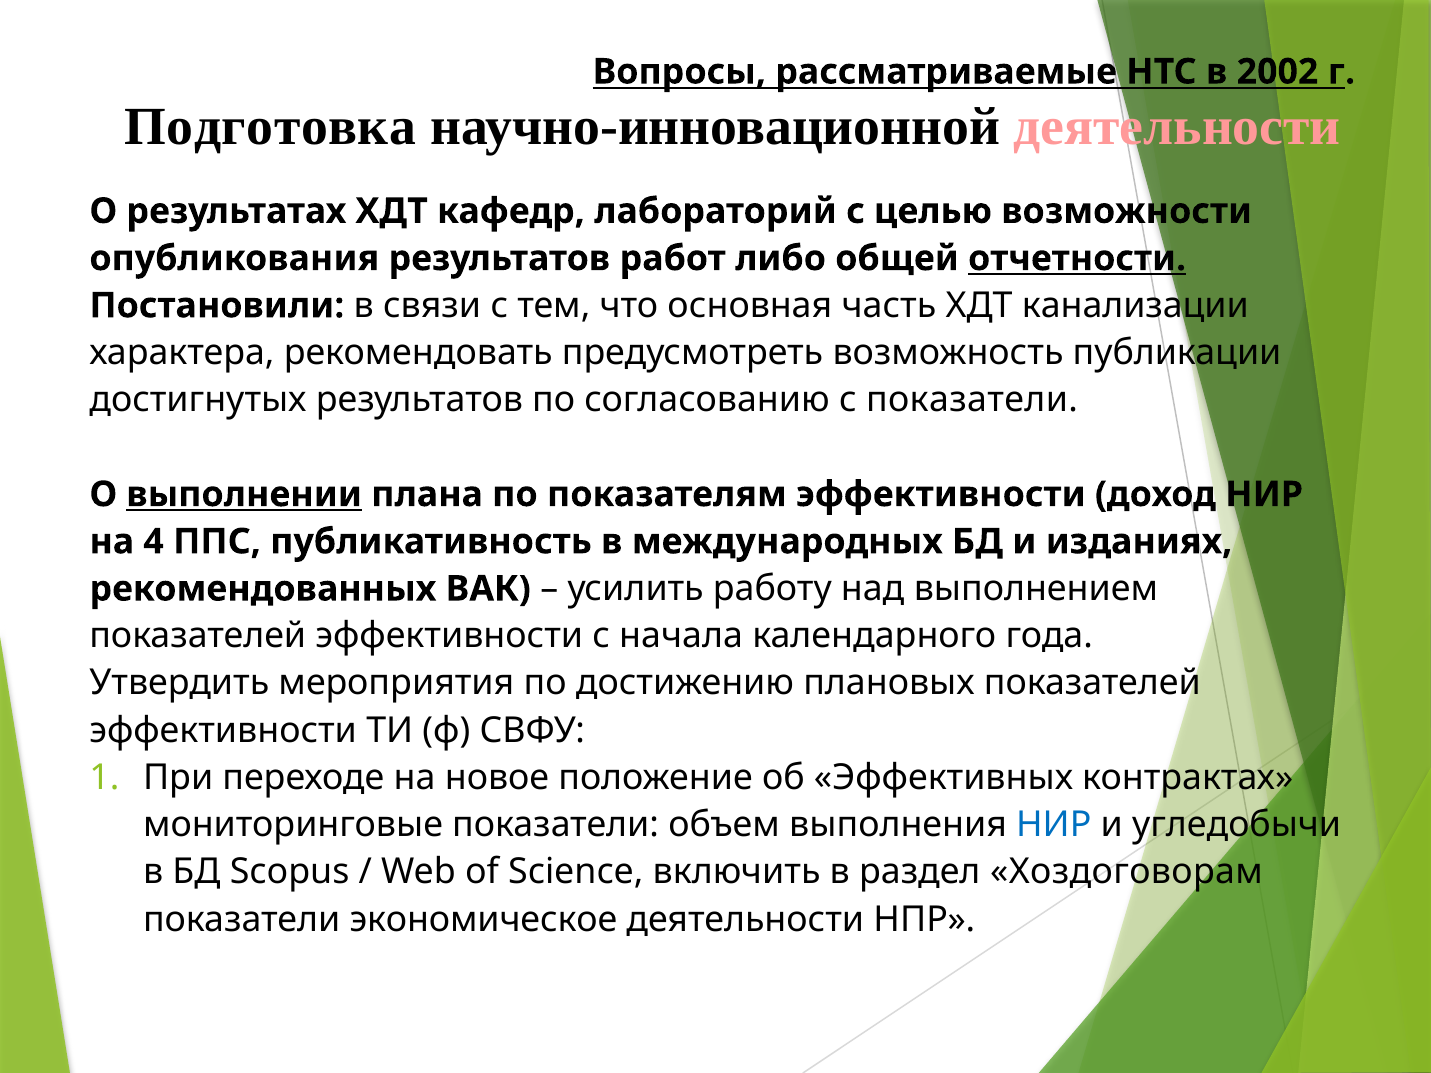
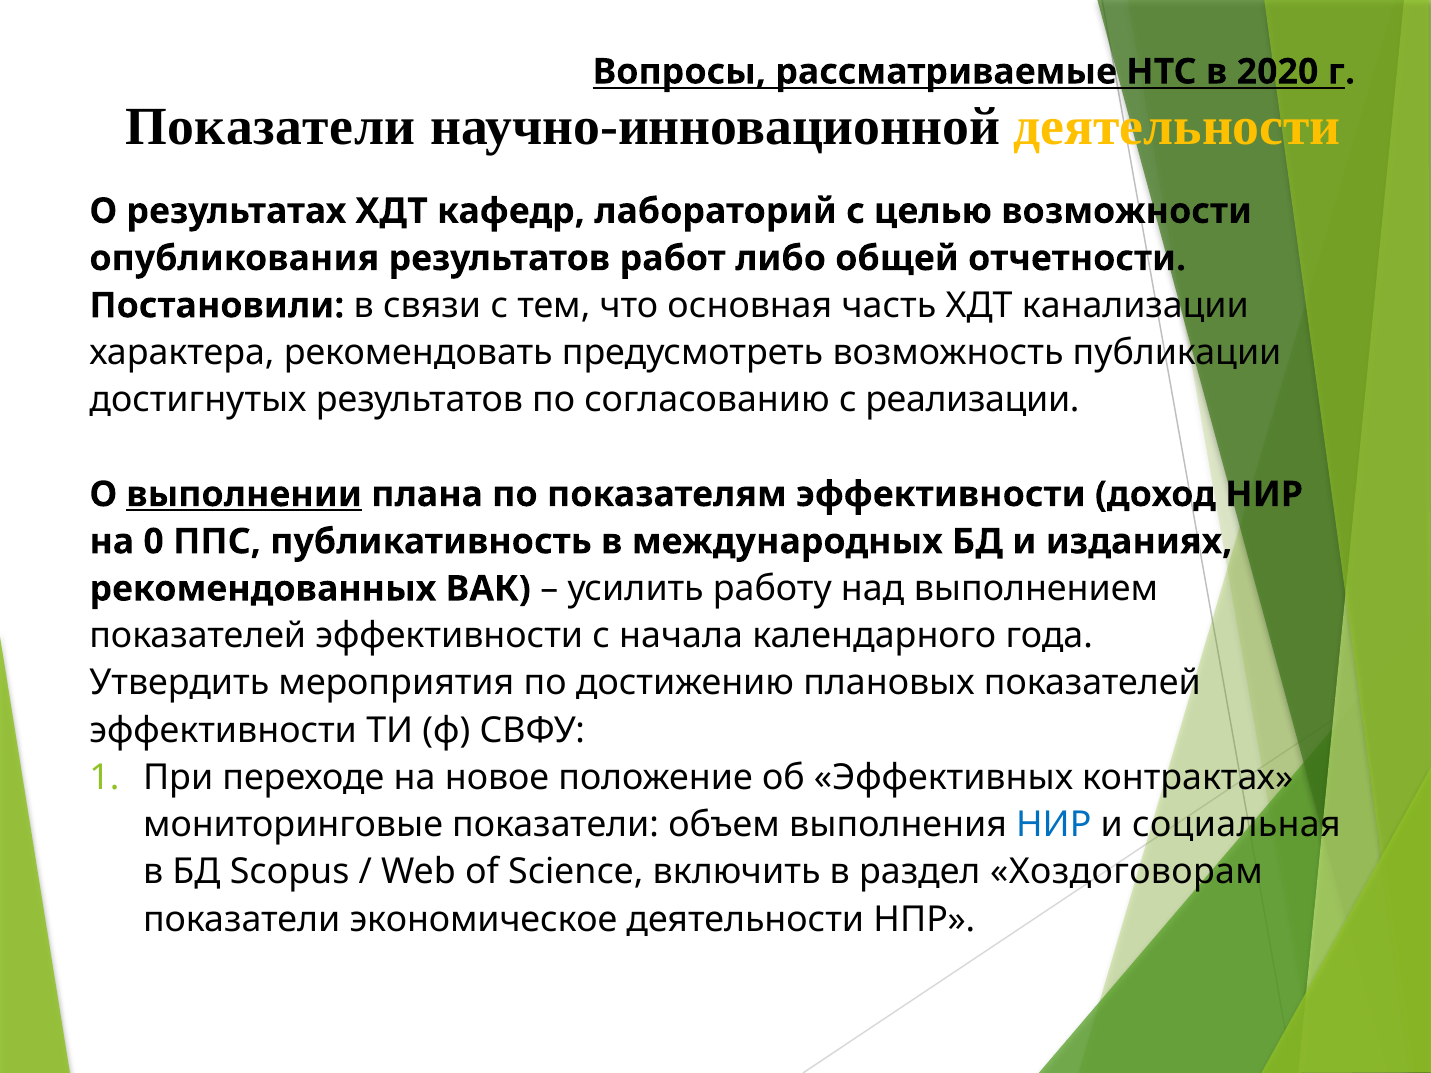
2002: 2002 -> 2020
Подготовка at (270, 127): Подготовка -> Показатели
деятельности at (1177, 127) colour: pink -> yellow
отчетности underline: present -> none
с показатели: показатели -> реализации
4: 4 -> 0
угледобычи: угледобычи -> социальная
